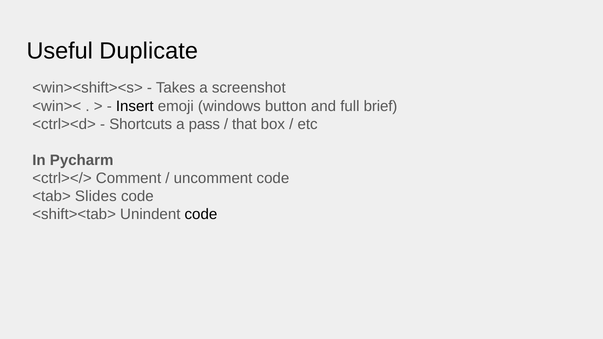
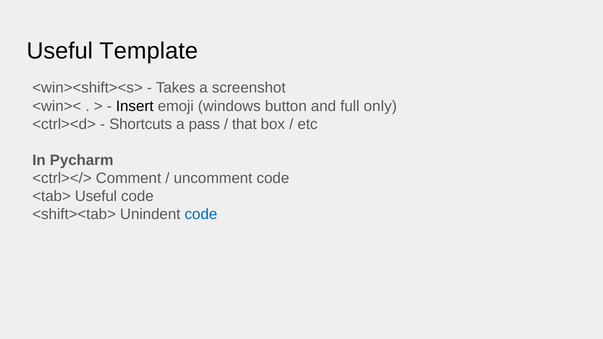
Duplicate: Duplicate -> Template
brief: brief -> only
<tab> Slides: Slides -> Useful
code at (201, 215) colour: black -> blue
